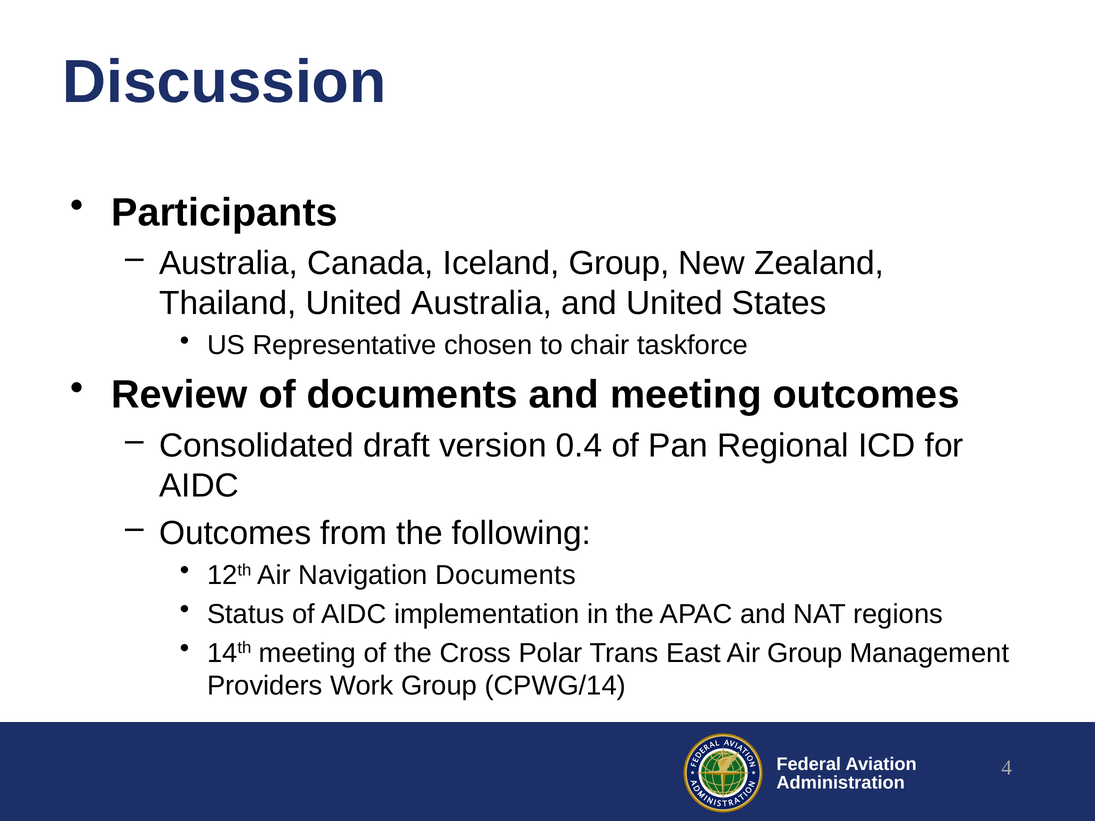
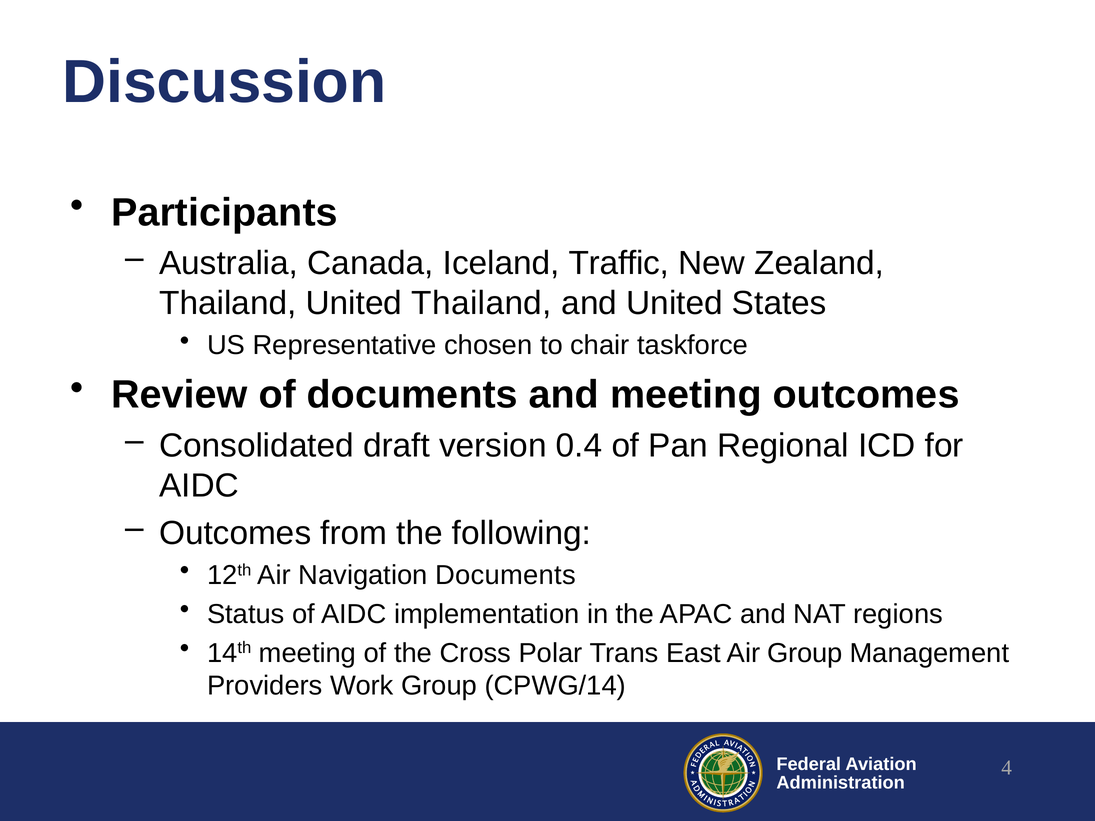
Iceland Group: Group -> Traffic
United Australia: Australia -> Thailand
